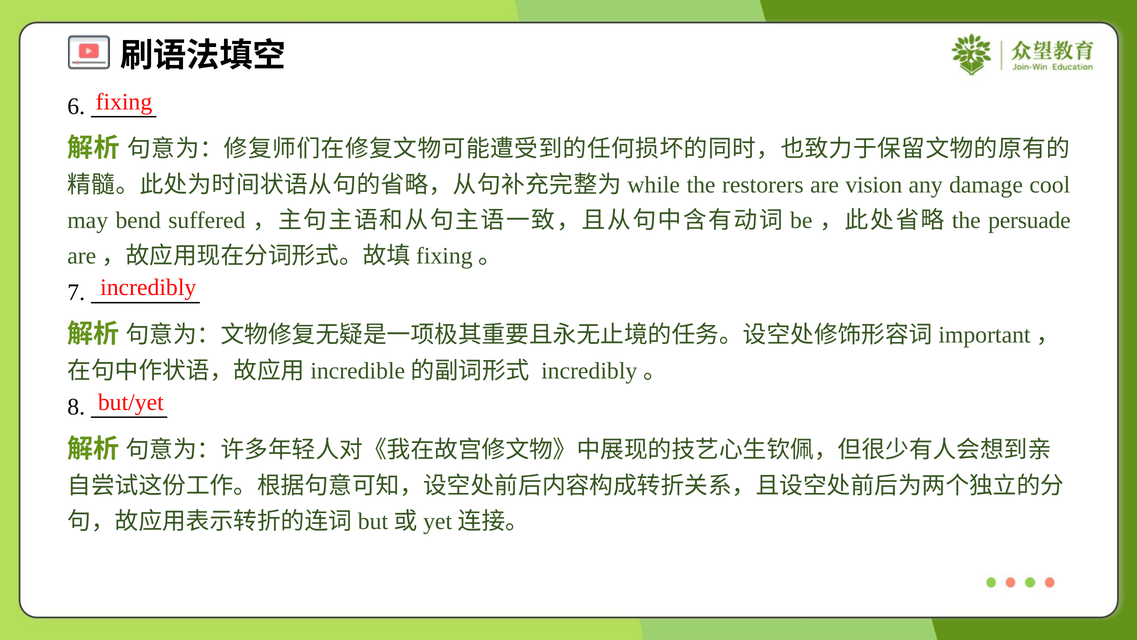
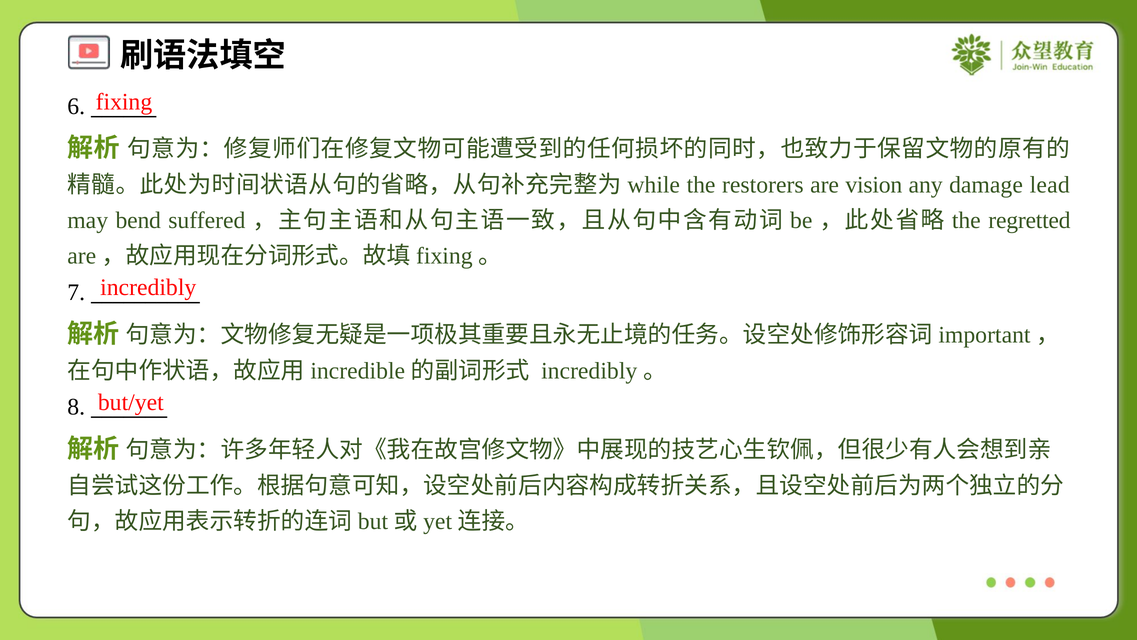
cool: cool -> lead
persuade: persuade -> regretted
